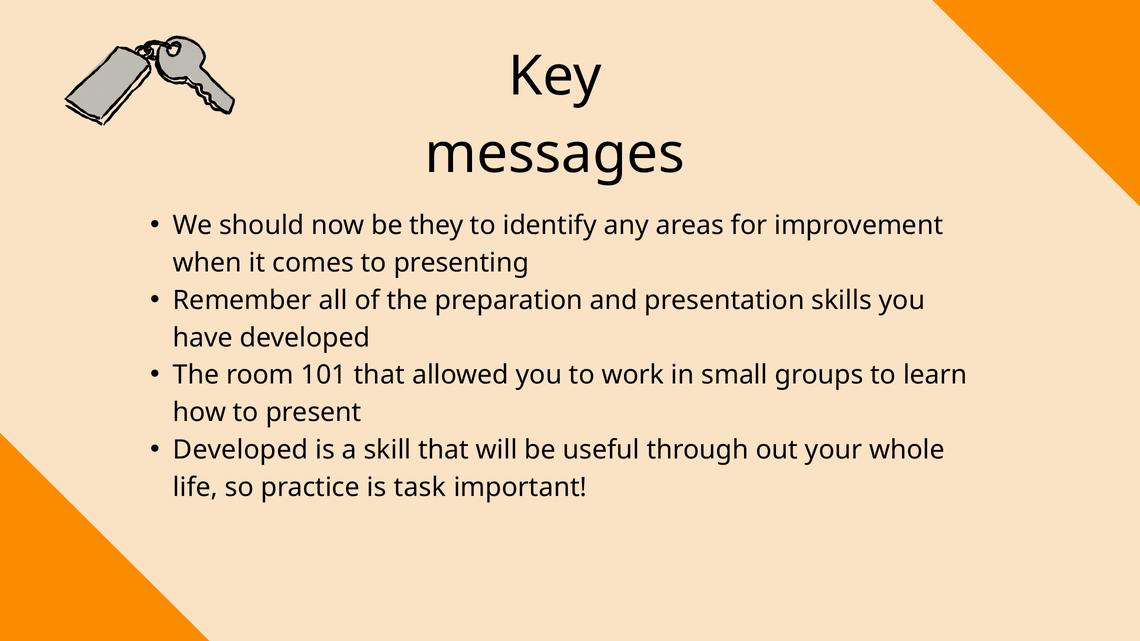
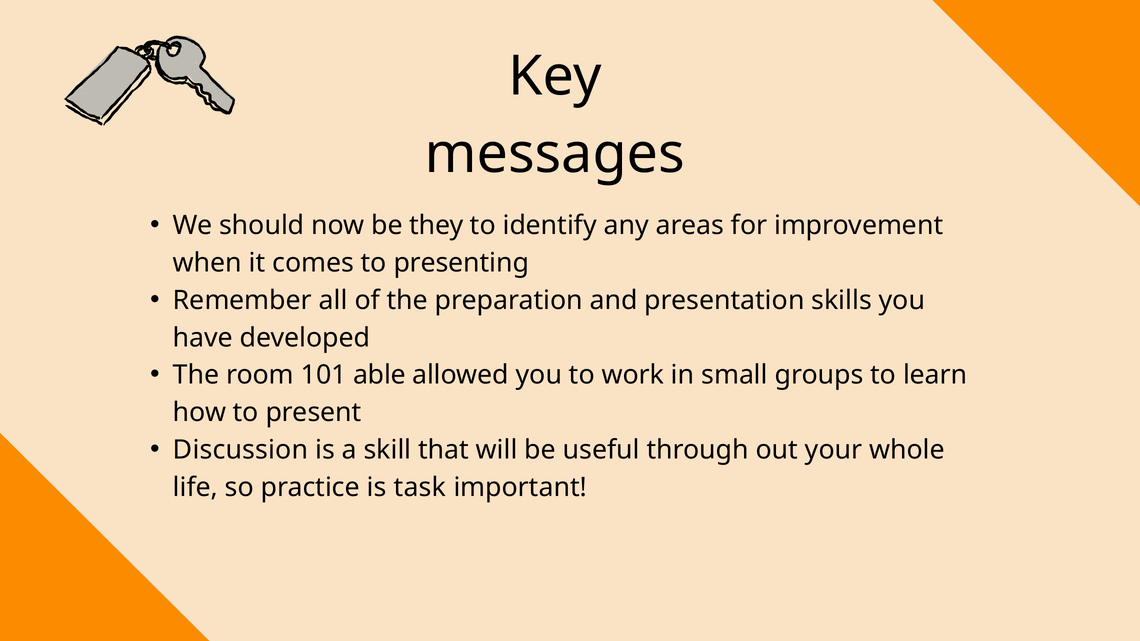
101 that: that -> able
Developed at (241, 450): Developed -> Discussion
